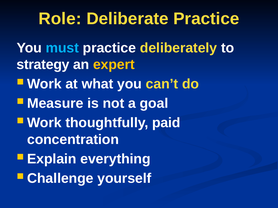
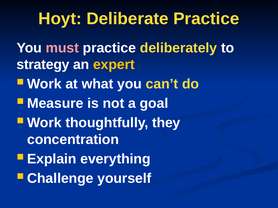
Role: Role -> Hoyt
must colour: light blue -> pink
paid: paid -> they
